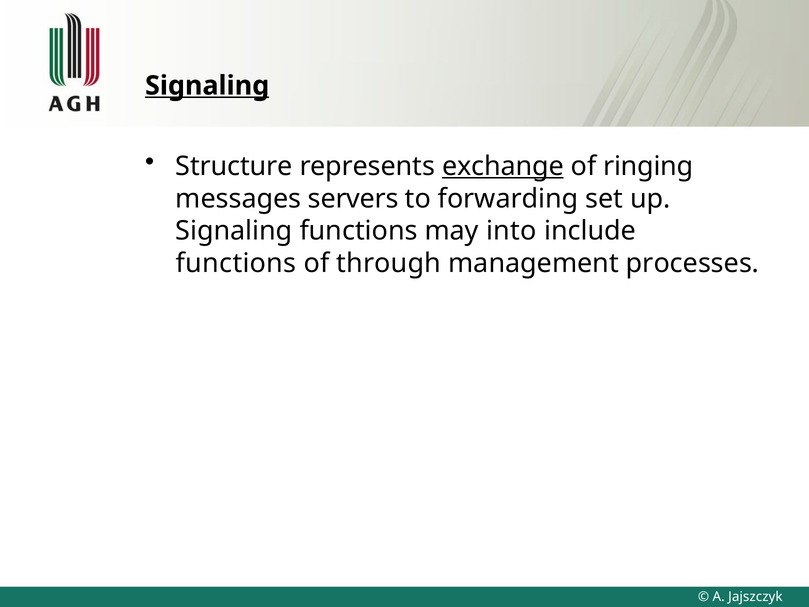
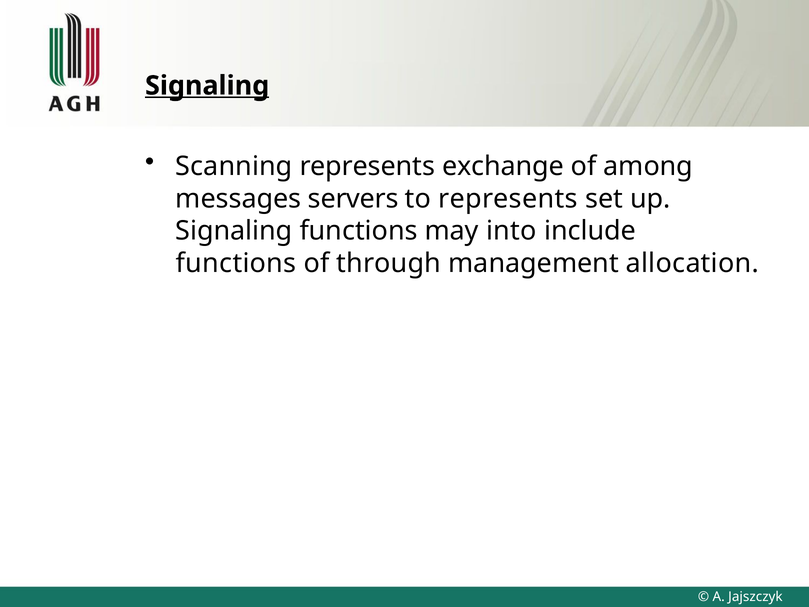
Structure: Structure -> Scanning
exchange underline: present -> none
ringing: ringing -> among
to forwarding: forwarding -> represents
processes: processes -> allocation
